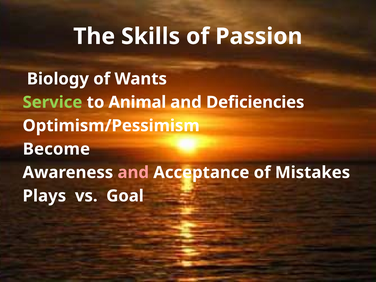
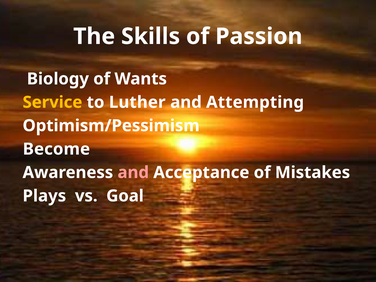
Service colour: light green -> yellow
Animal: Animal -> Luther
Deficiencies: Deficiencies -> Attempting
